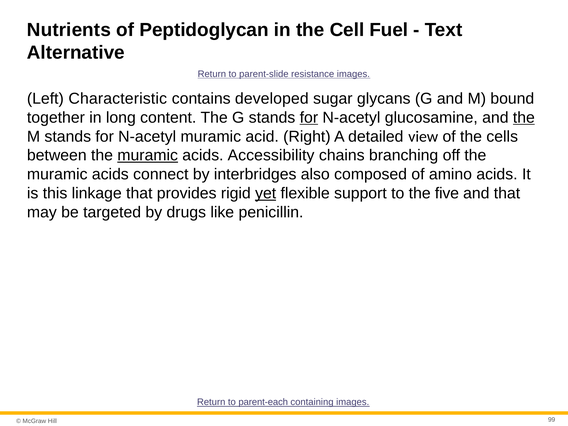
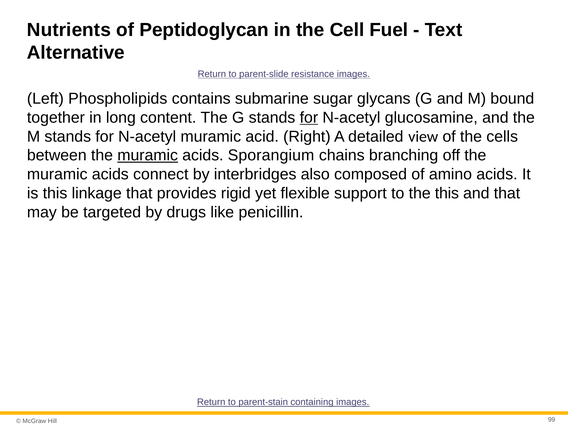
Characteristic: Characteristic -> Phospholipids
developed: developed -> submarine
the at (524, 118) underline: present -> none
Accessibility: Accessibility -> Sporangium
yet underline: present -> none
the five: five -> this
parent-each: parent-each -> parent-stain
